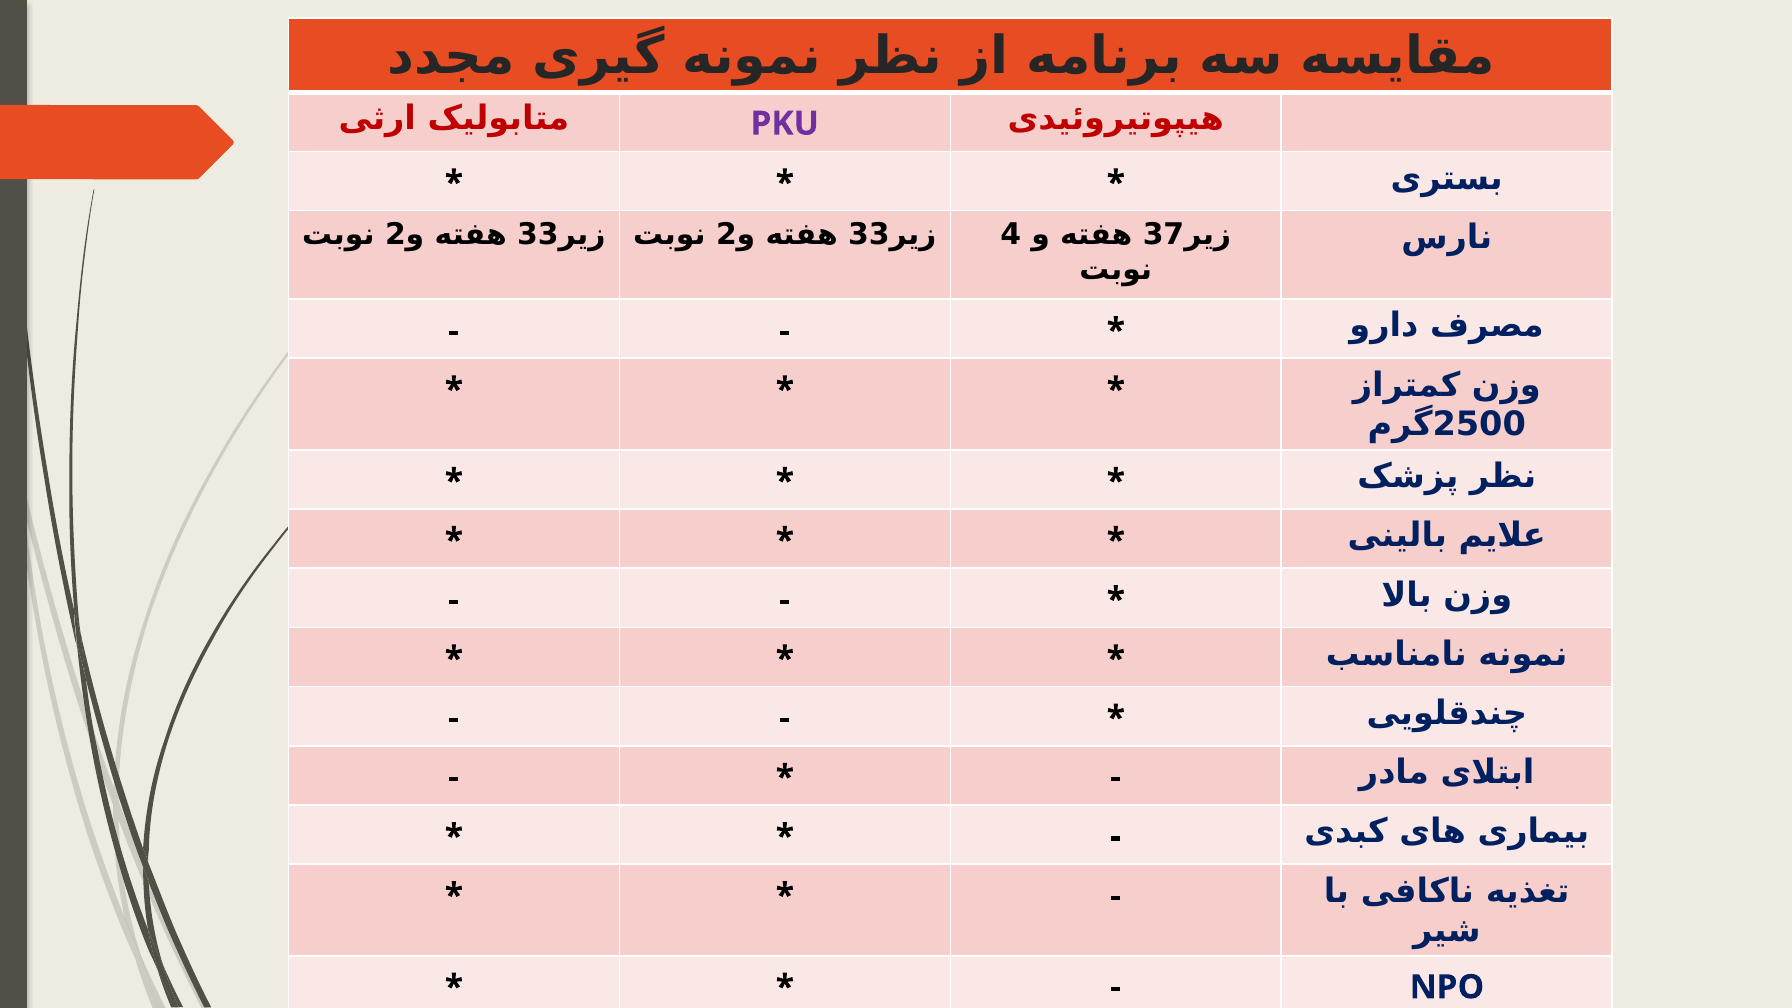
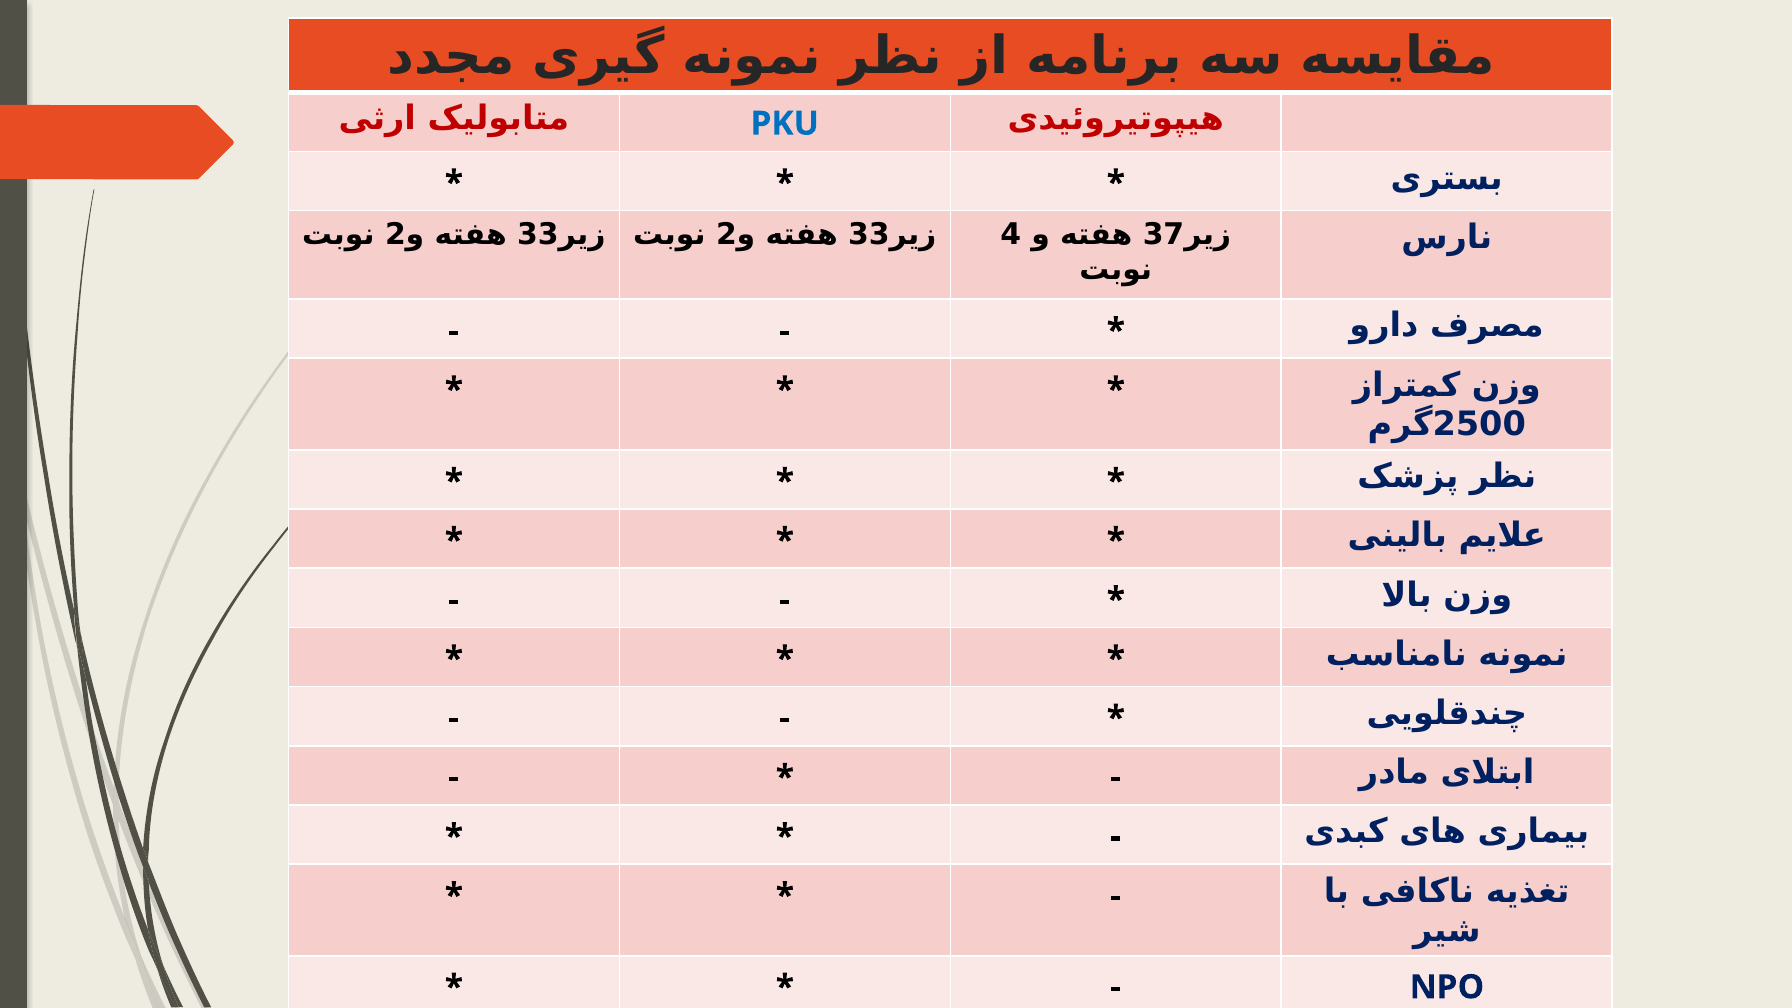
PKU colour: purple -> blue
